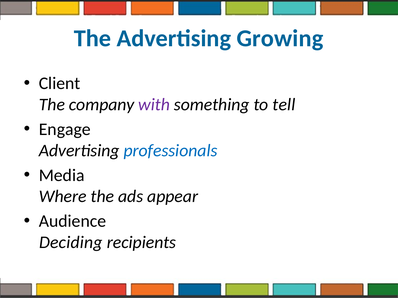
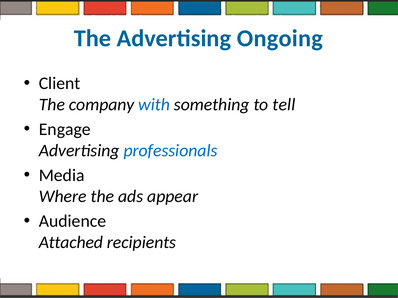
Growing: Growing -> Ongoing
with colour: purple -> blue
Deciding: Deciding -> Attached
